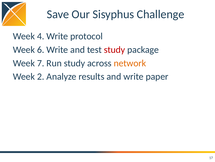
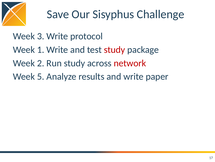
4: 4 -> 3
6: 6 -> 1
7: 7 -> 2
network colour: orange -> red
2: 2 -> 5
